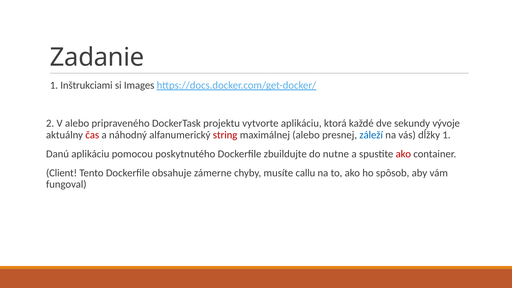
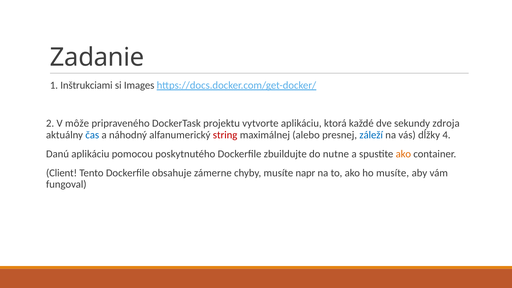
V alebo: alebo -> môže
vývoje: vývoje -> zdroja
čas colour: red -> blue
dĺžky 1: 1 -> 4
ako at (403, 154) colour: red -> orange
callu: callu -> napr
ho spôsob: spôsob -> musíte
